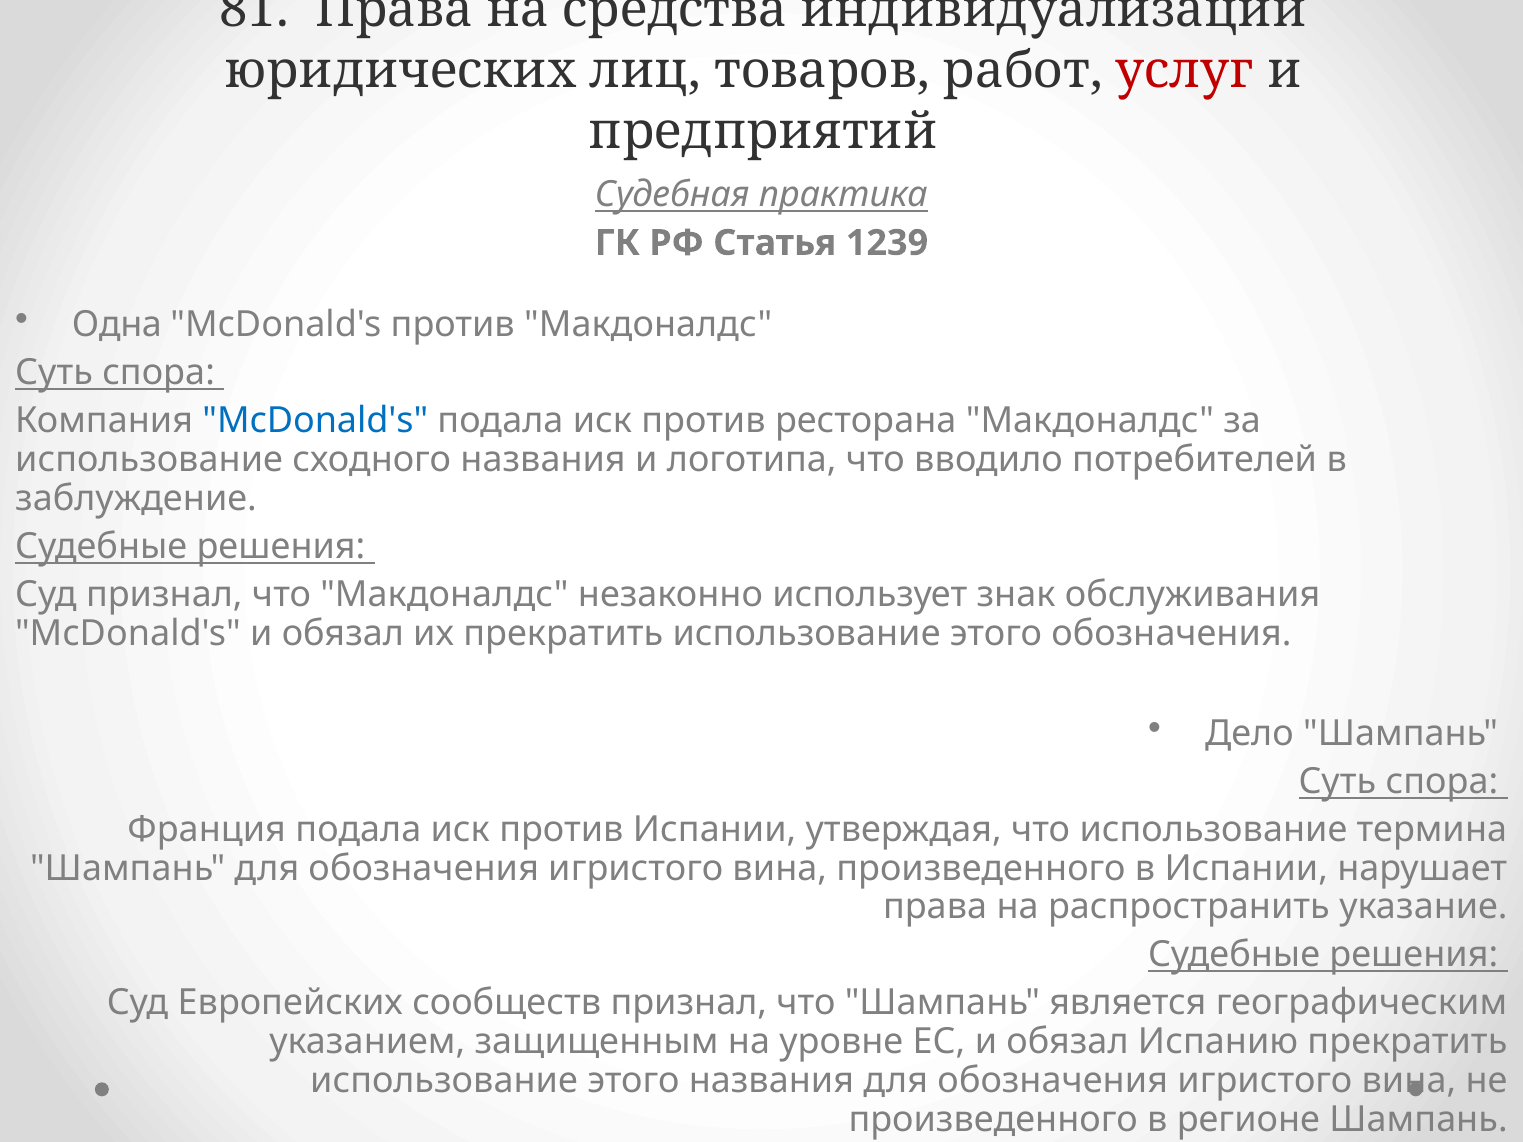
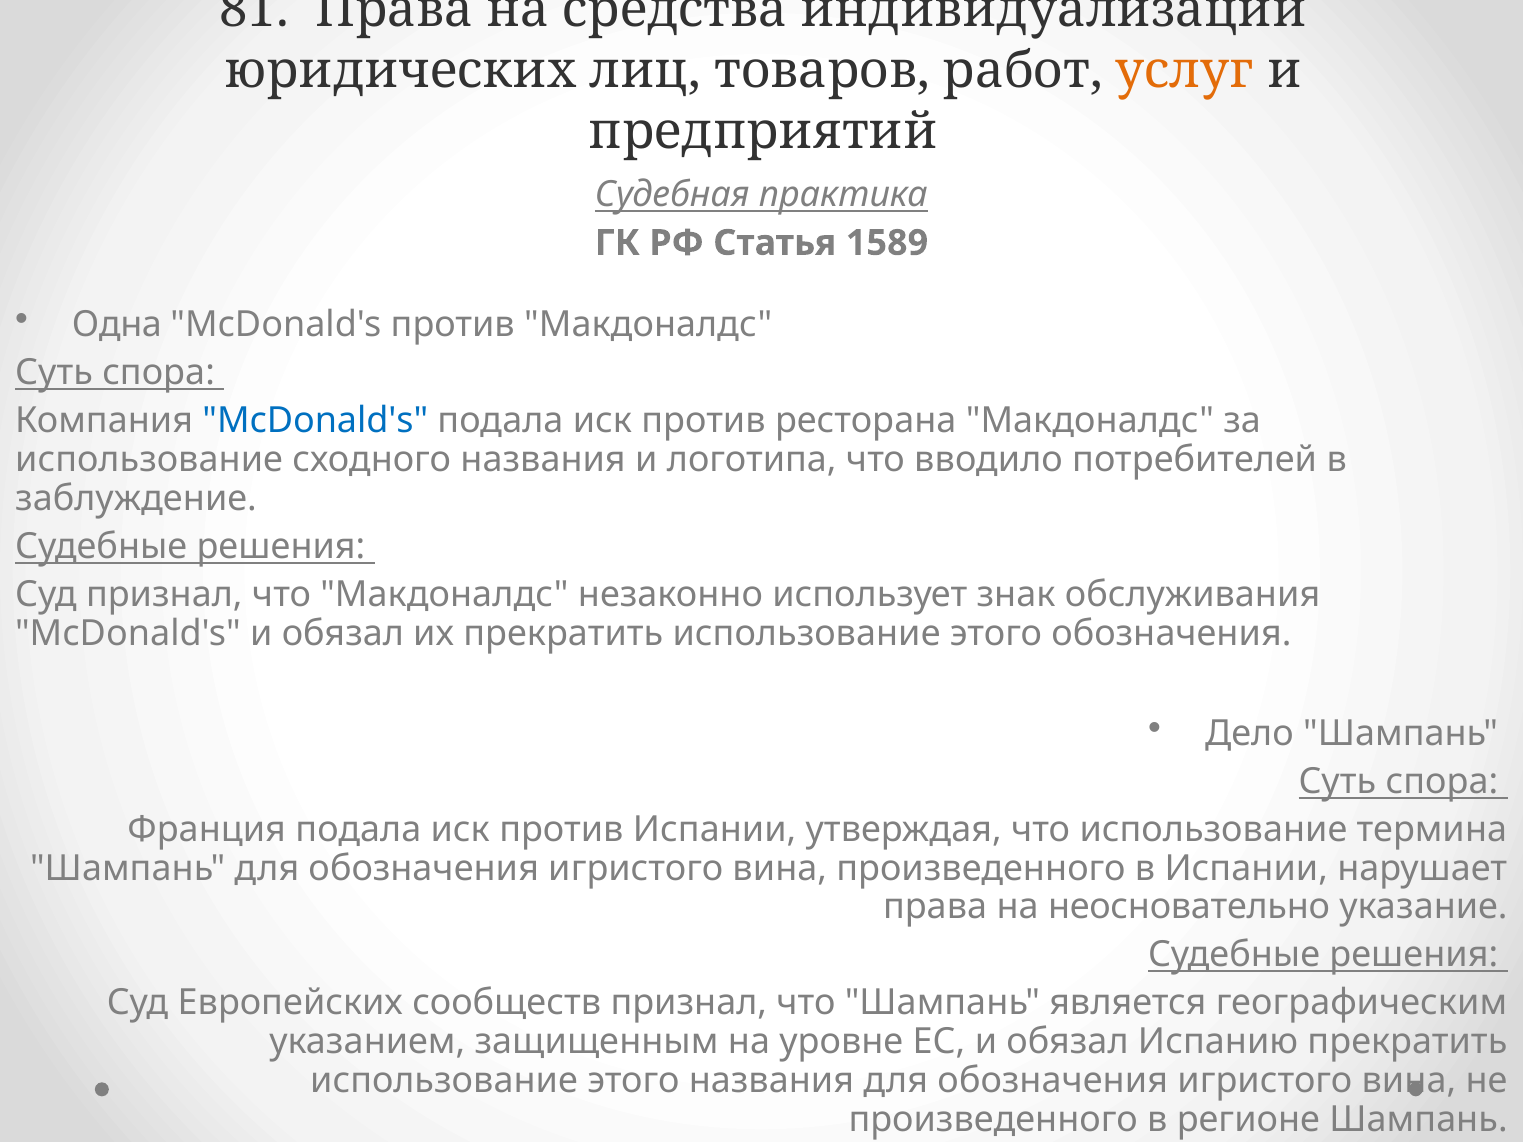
услуг colour: red -> orange
1239: 1239 -> 1589
распространить: распространить -> неосновательно
